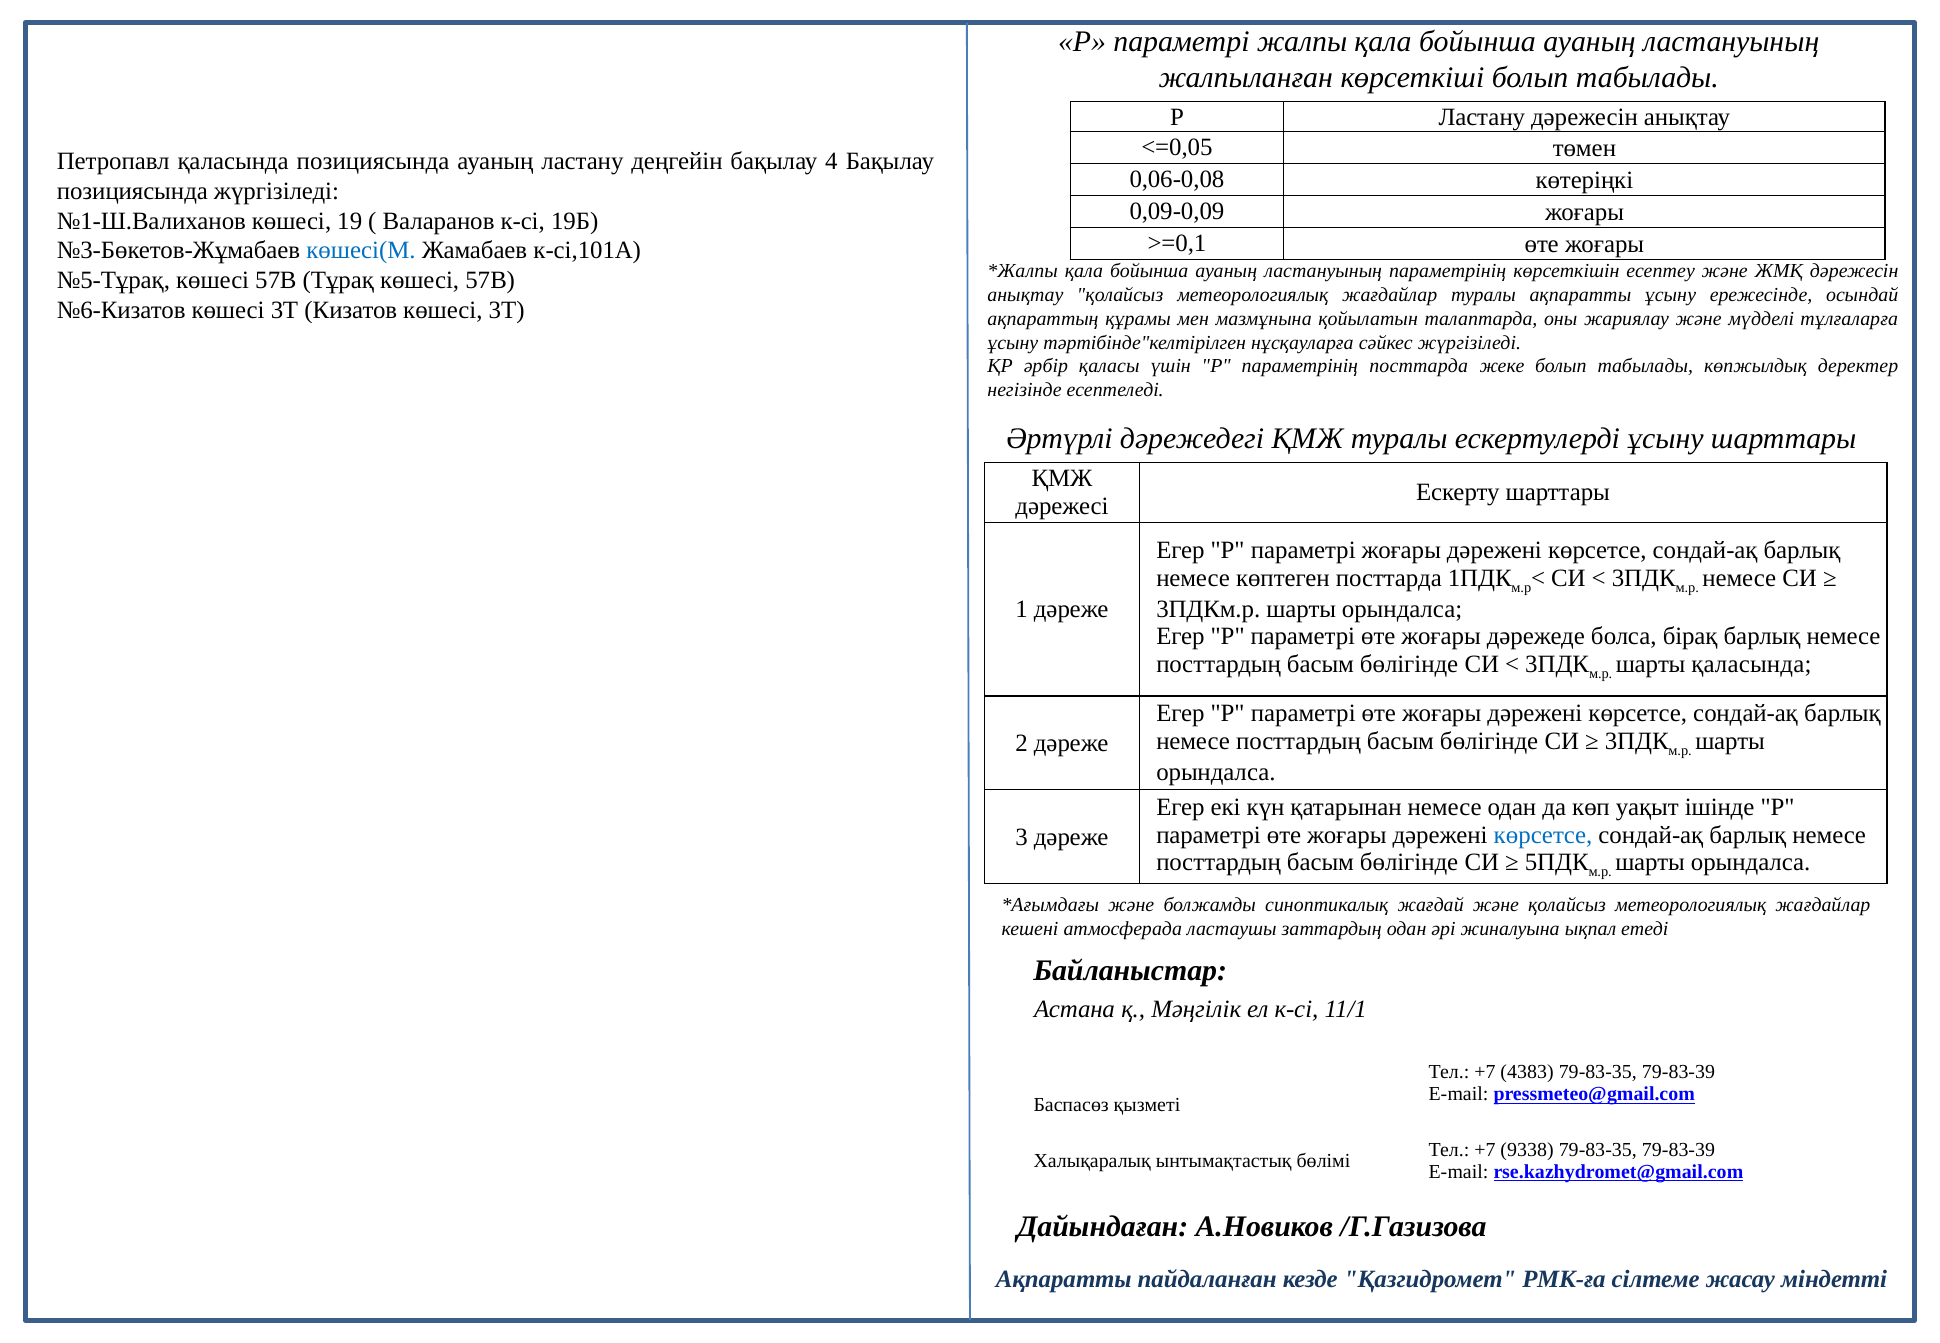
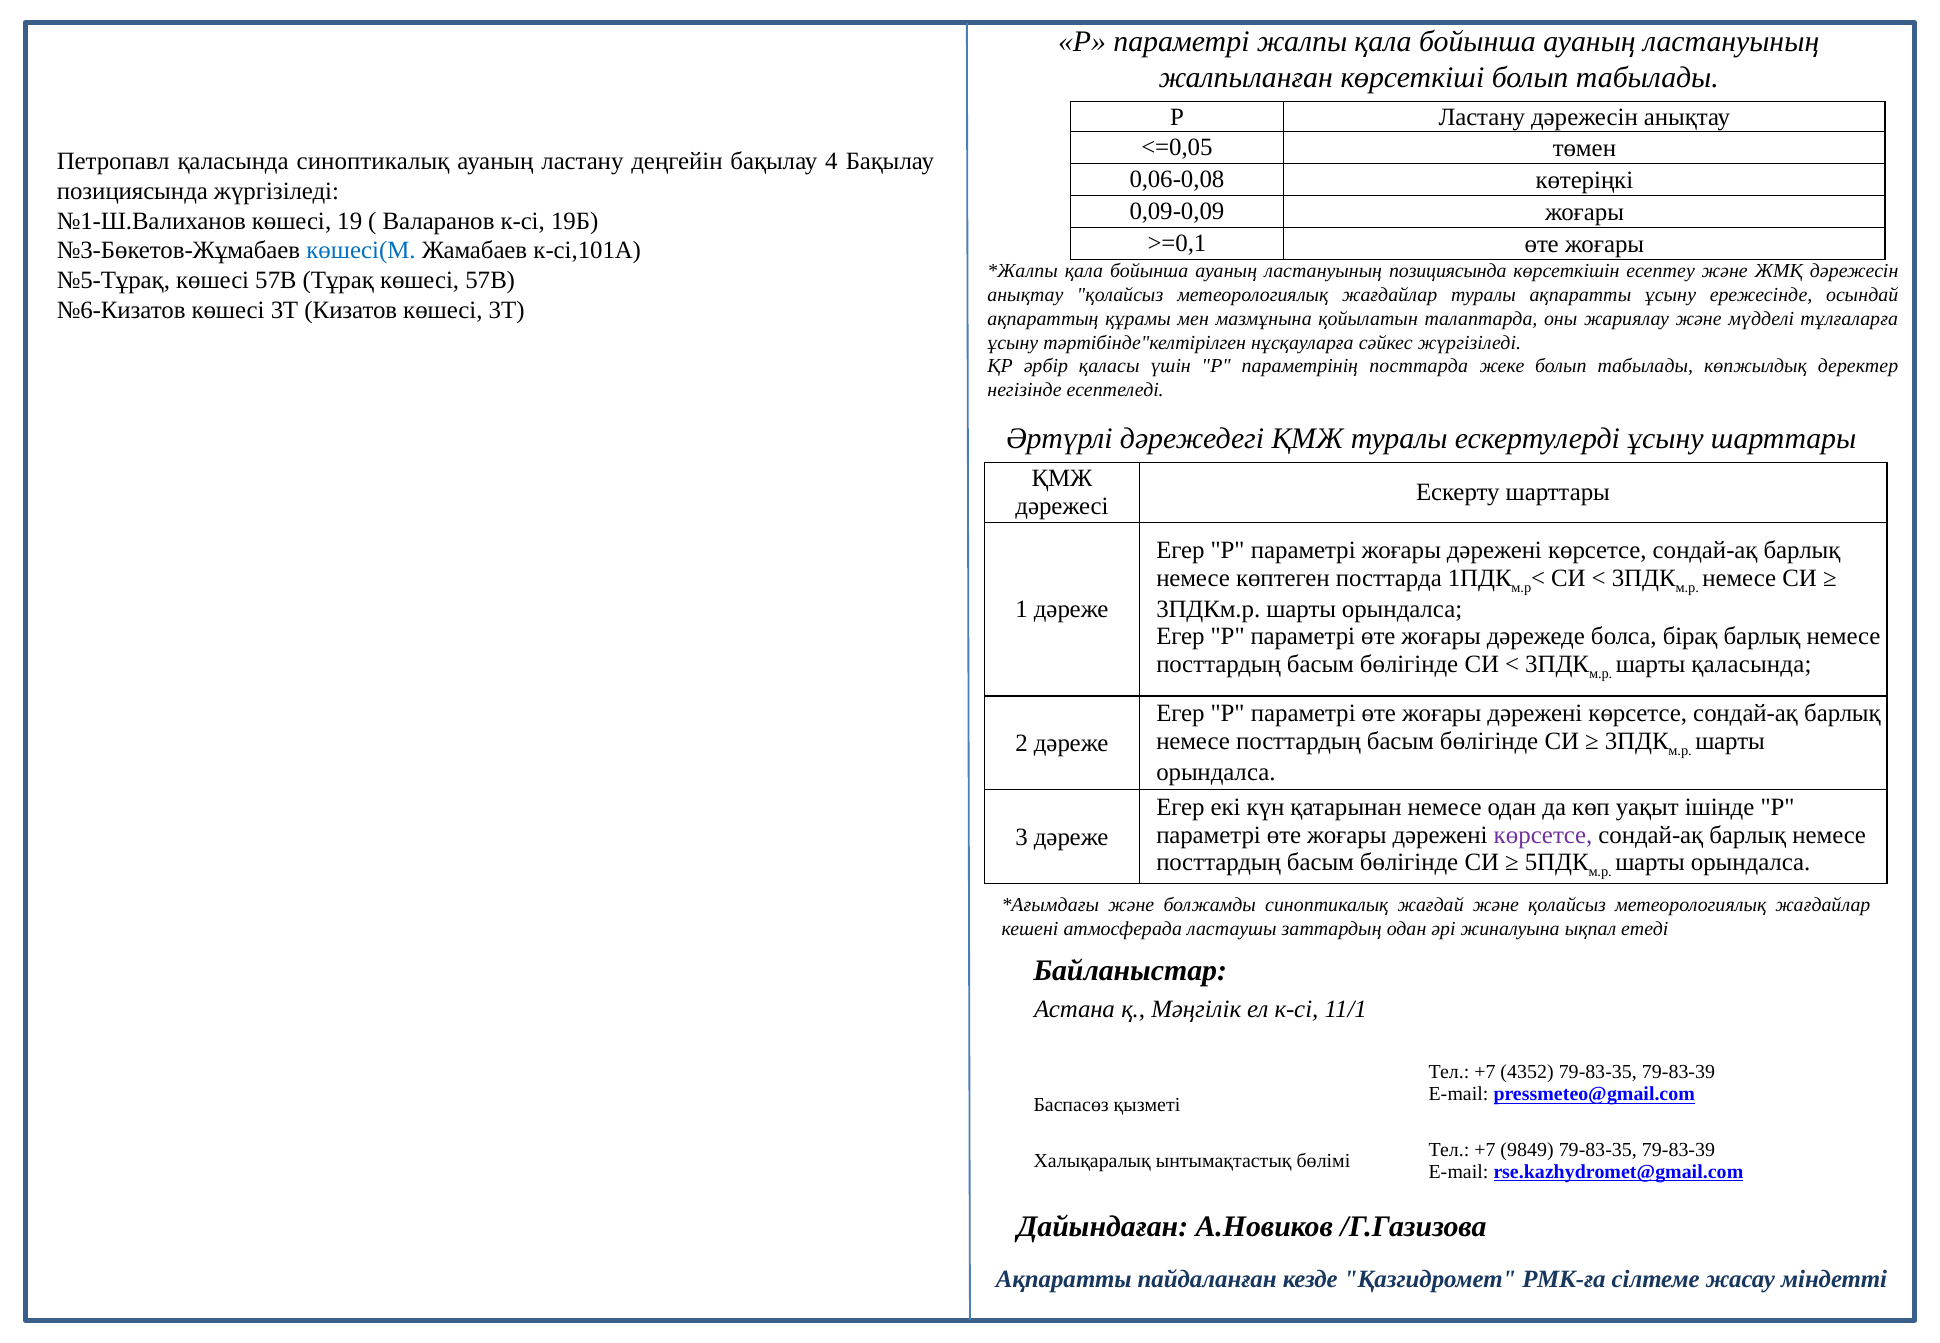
қаласында позициясында: позициясында -> синоптикалық
ластануының параметрінің: параметрінің -> позициясында
көрсетсе at (1543, 835) colour: blue -> purple
4383: 4383 -> 4352
9338: 9338 -> 9849
